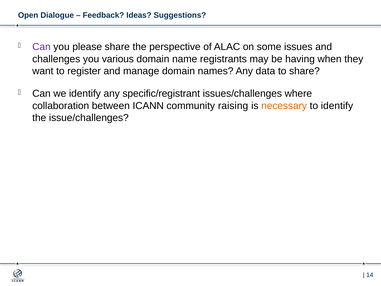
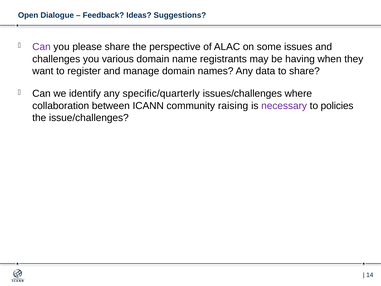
specific/registrant: specific/registrant -> specific/quarterly
necessary colour: orange -> purple
to identify: identify -> policies
